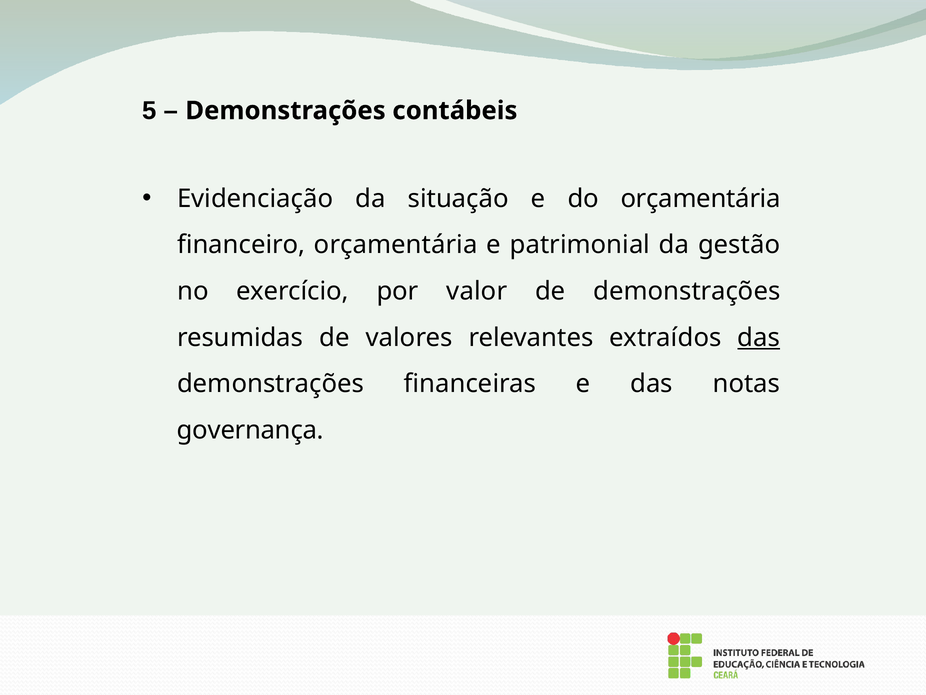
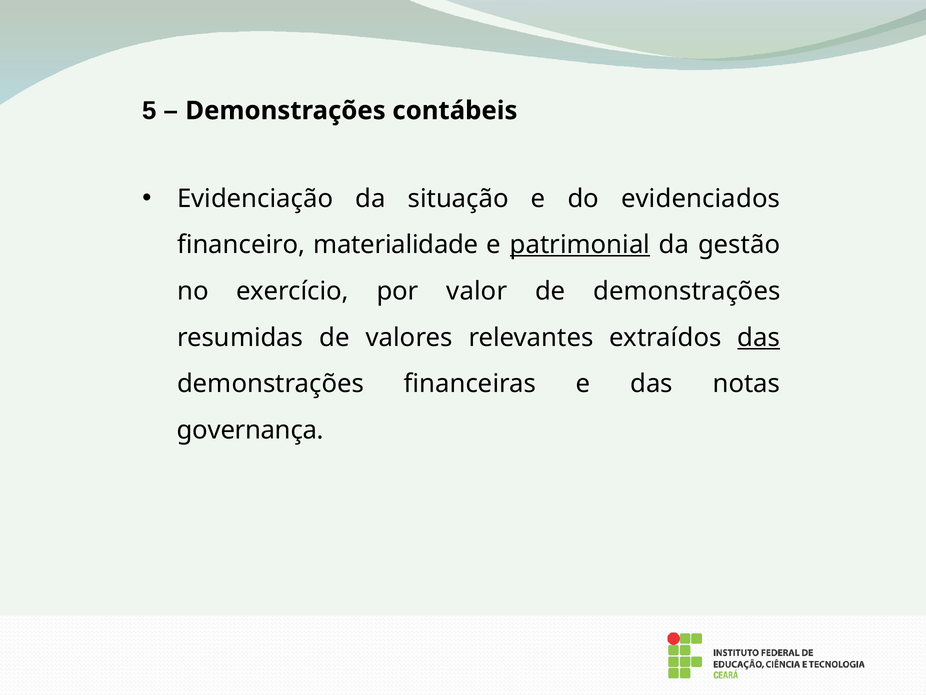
do orçamentária: orçamentária -> evidenciados
financeiro orçamentária: orçamentária -> materialidade
patrimonial underline: none -> present
